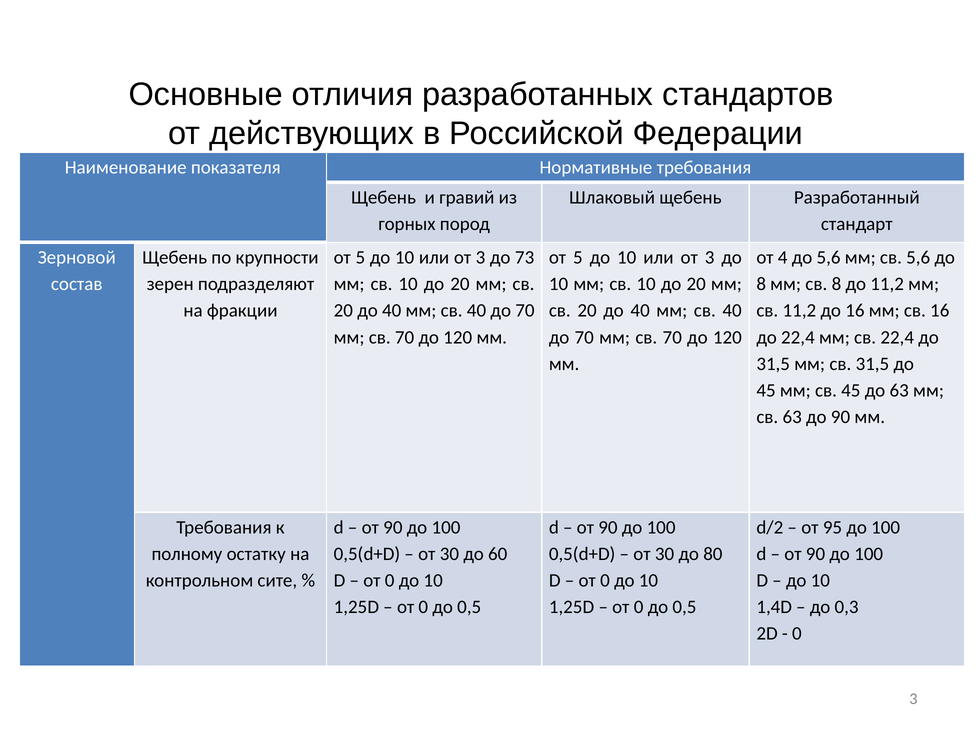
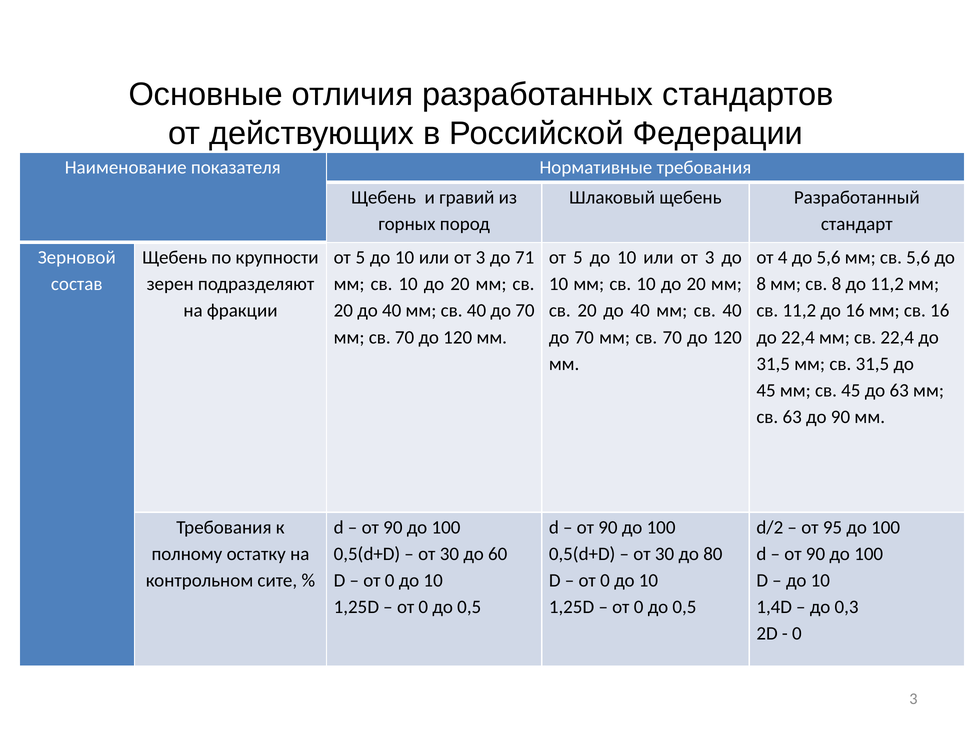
73: 73 -> 71
